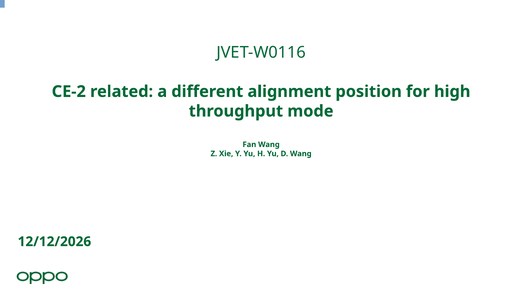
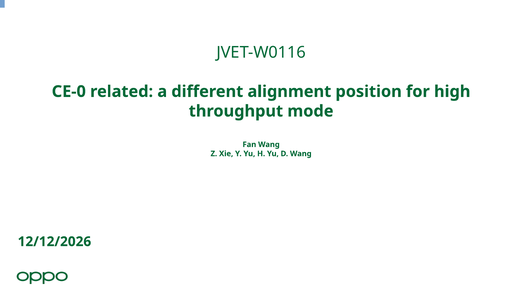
CE-2: CE-2 -> CE-0
